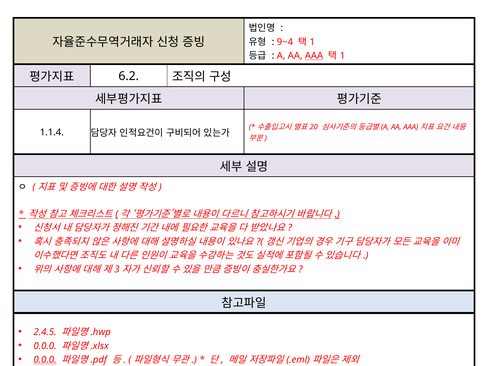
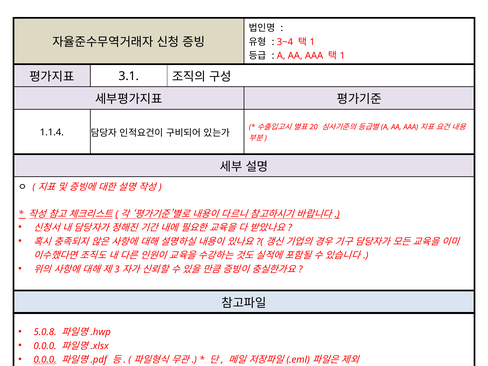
9~4: 9~4 -> 3~4
AAA underline: present -> none
6.2: 6.2 -> 3.1
2.4.5: 2.4.5 -> 5.0.8
